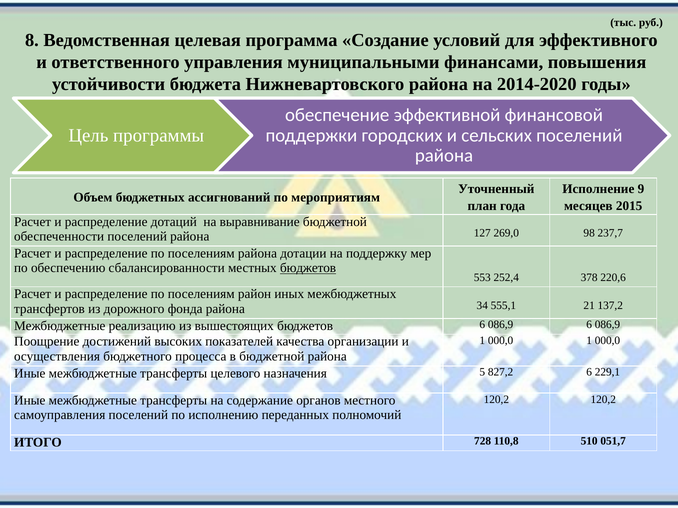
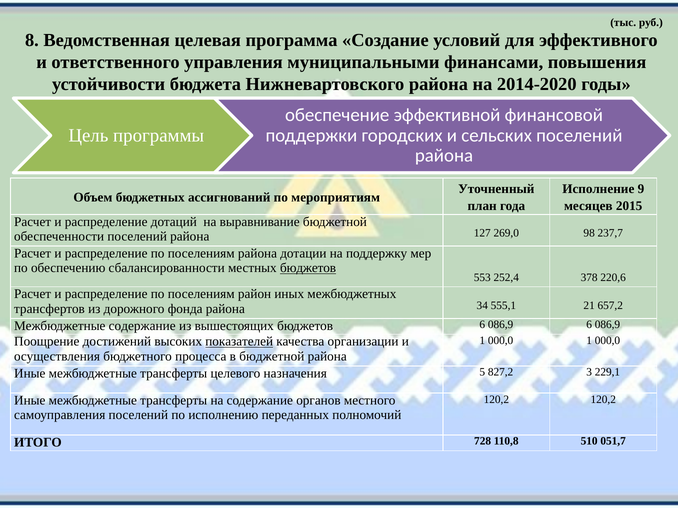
137,2: 137,2 -> 657,2
Межбюджетные реализацию: реализацию -> содержание
показателей underline: none -> present
827,2 6: 6 -> 3
